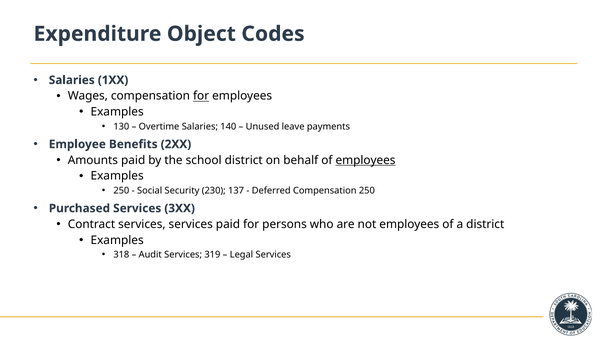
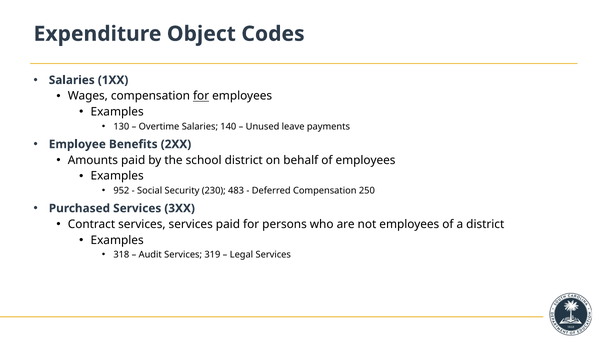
employees at (366, 160) underline: present -> none
250 at (121, 191): 250 -> 952
137: 137 -> 483
